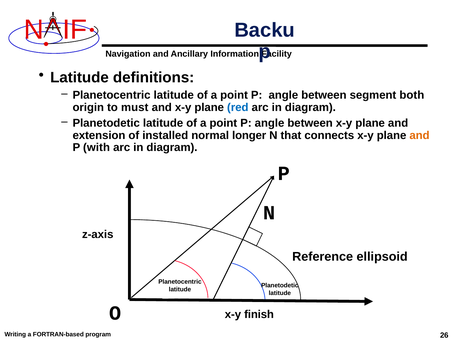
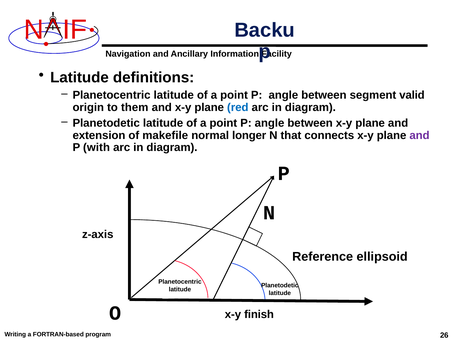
both: both -> valid
must: must -> them
installed: installed -> makefile
and at (419, 135) colour: orange -> purple
